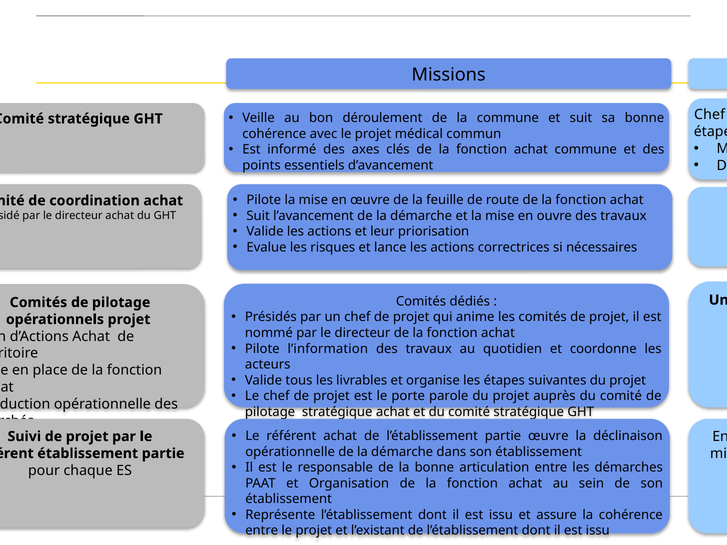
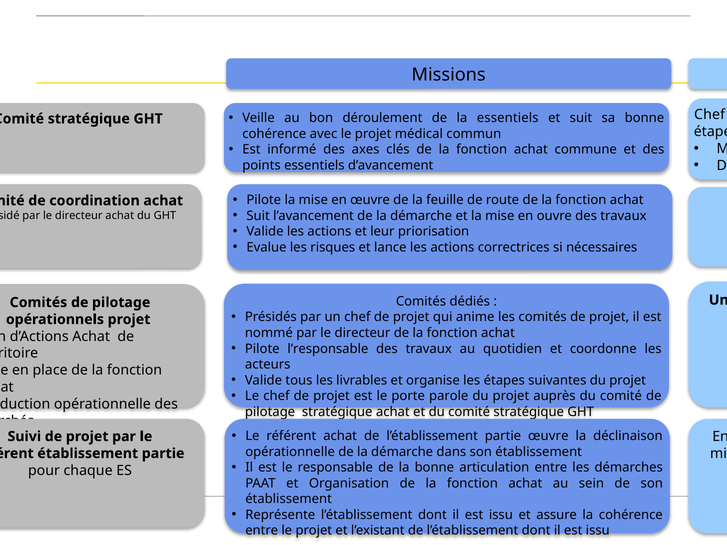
la commune: commune -> essentiels
l’information: l’information -> l’responsable
